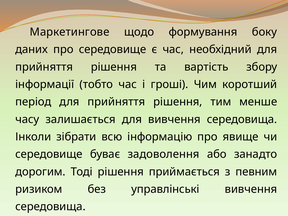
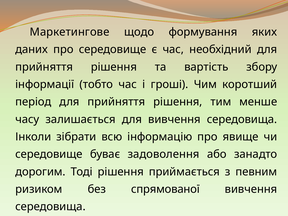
боку: боку -> яких
управлінські: управлінські -> спрямованої
